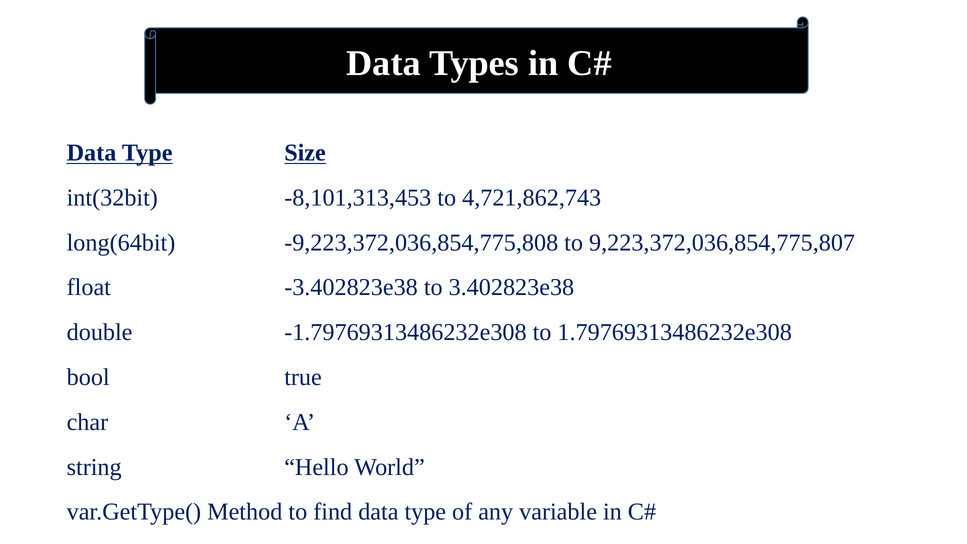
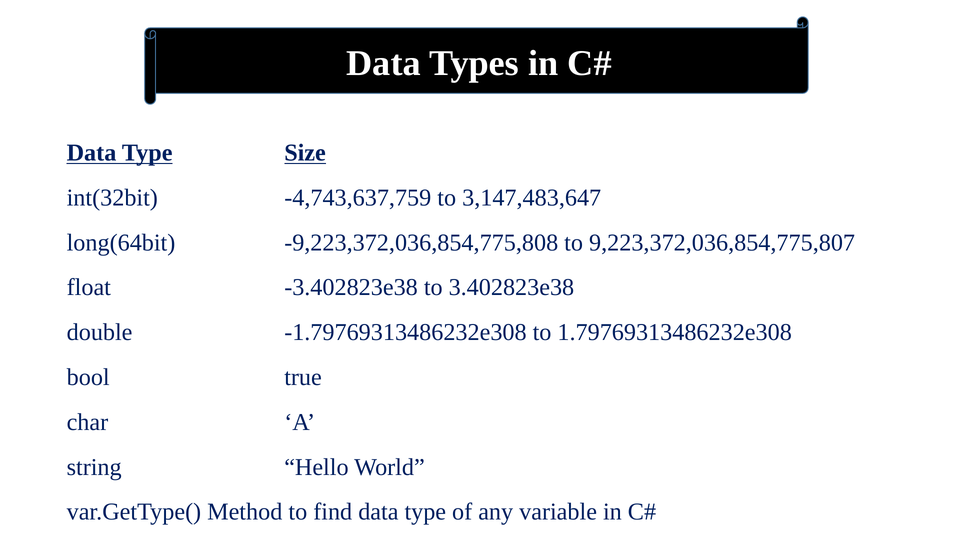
-8,101,313,453: -8,101,313,453 -> -4,743,637,759
4,721,862,743: 4,721,862,743 -> 3,147,483,647
